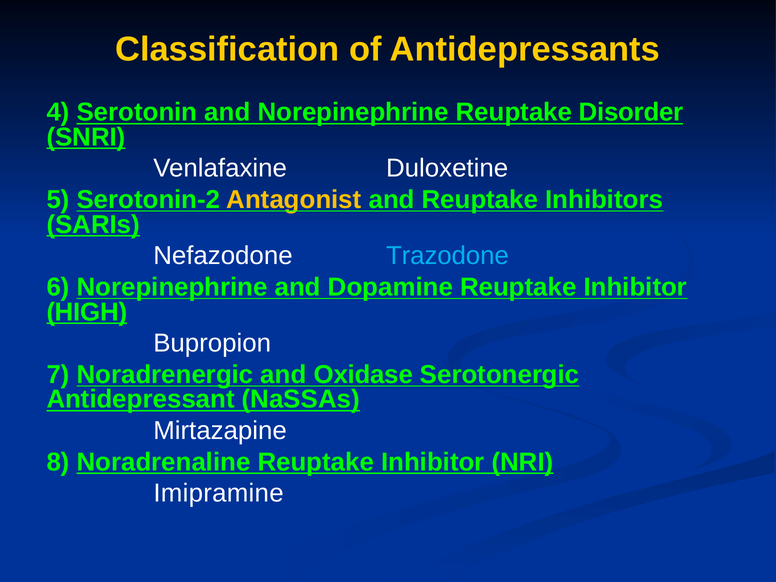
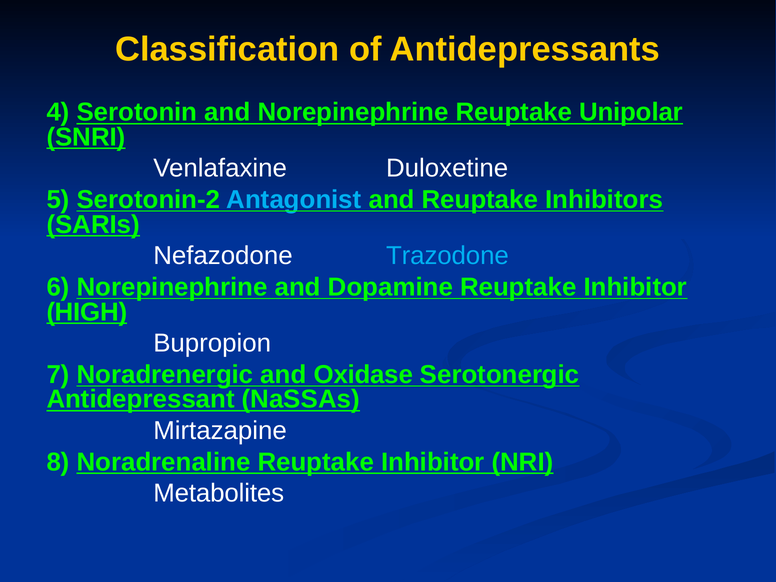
Disorder: Disorder -> Unipolar
Antagonist colour: yellow -> light blue
Imipramine: Imipramine -> Metabolites
